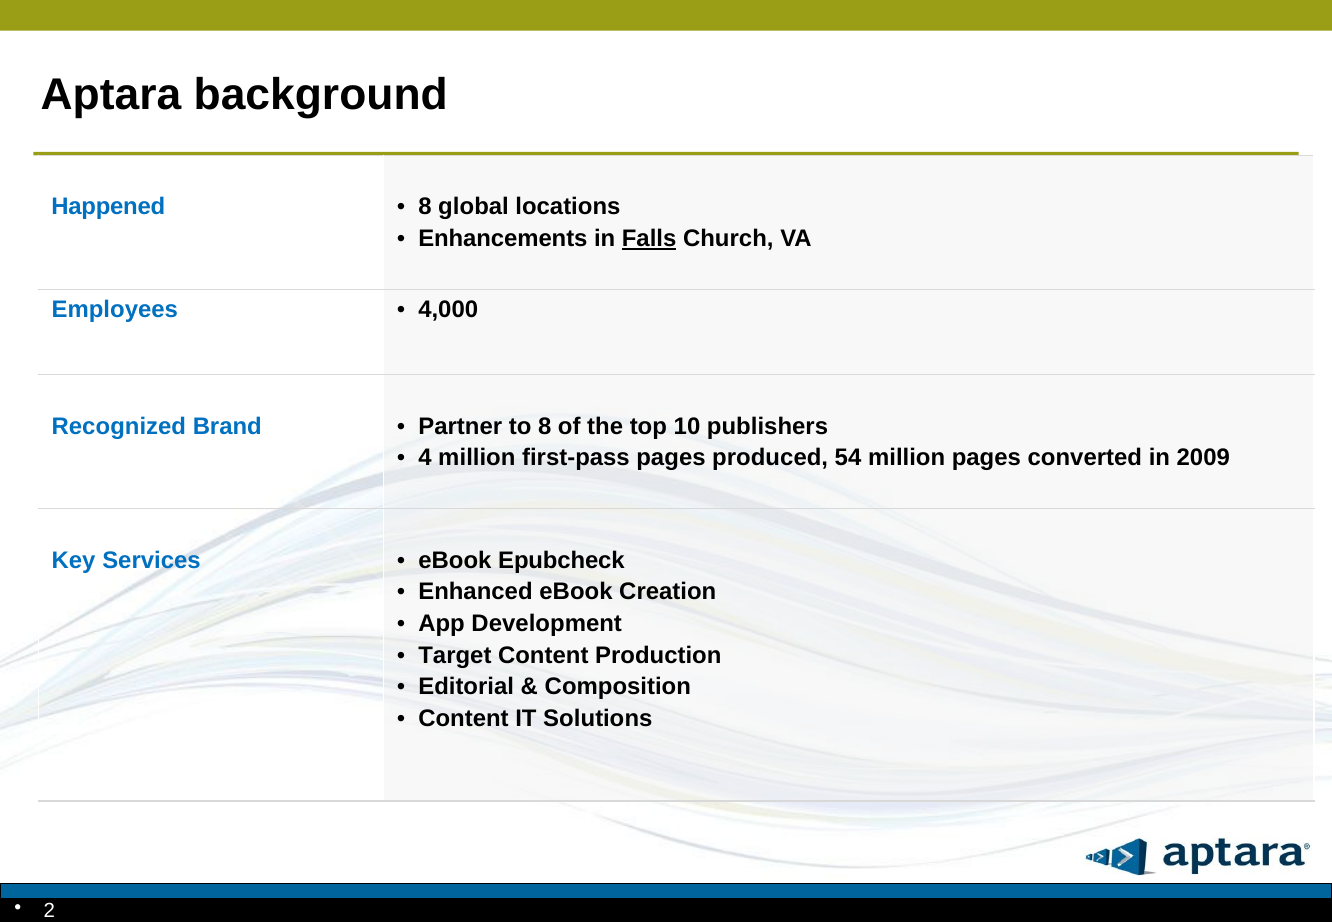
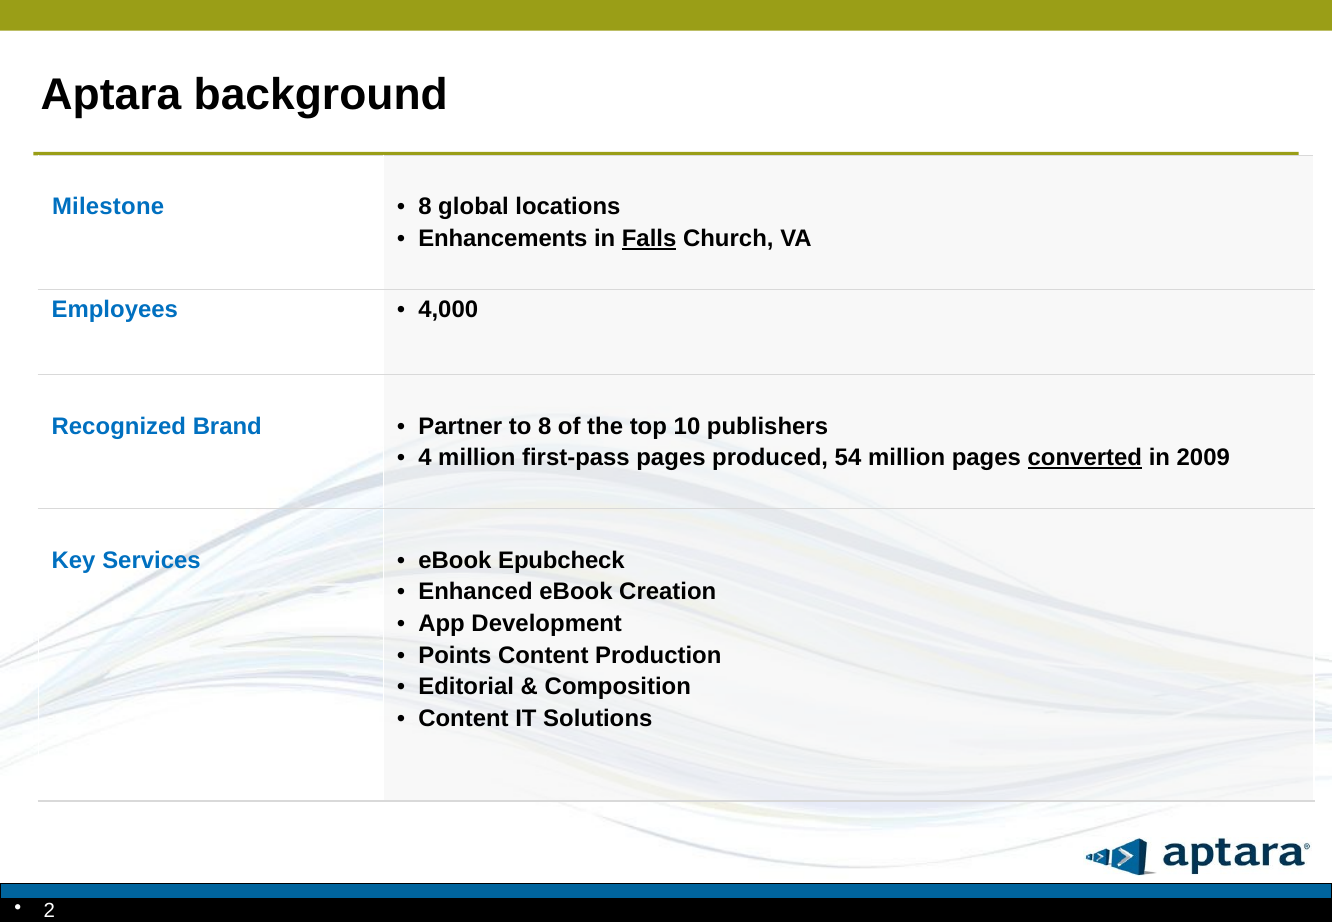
Happened: Happened -> Milestone
converted underline: none -> present
Target: Target -> Points
